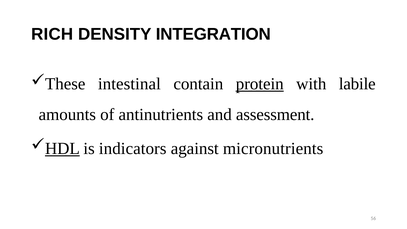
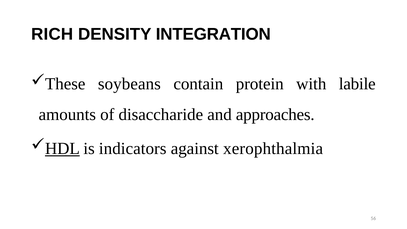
intestinal: intestinal -> soybeans
protein underline: present -> none
antinutrients: antinutrients -> disaccharide
assessment: assessment -> approaches
micronutrients: micronutrients -> xerophthalmia
